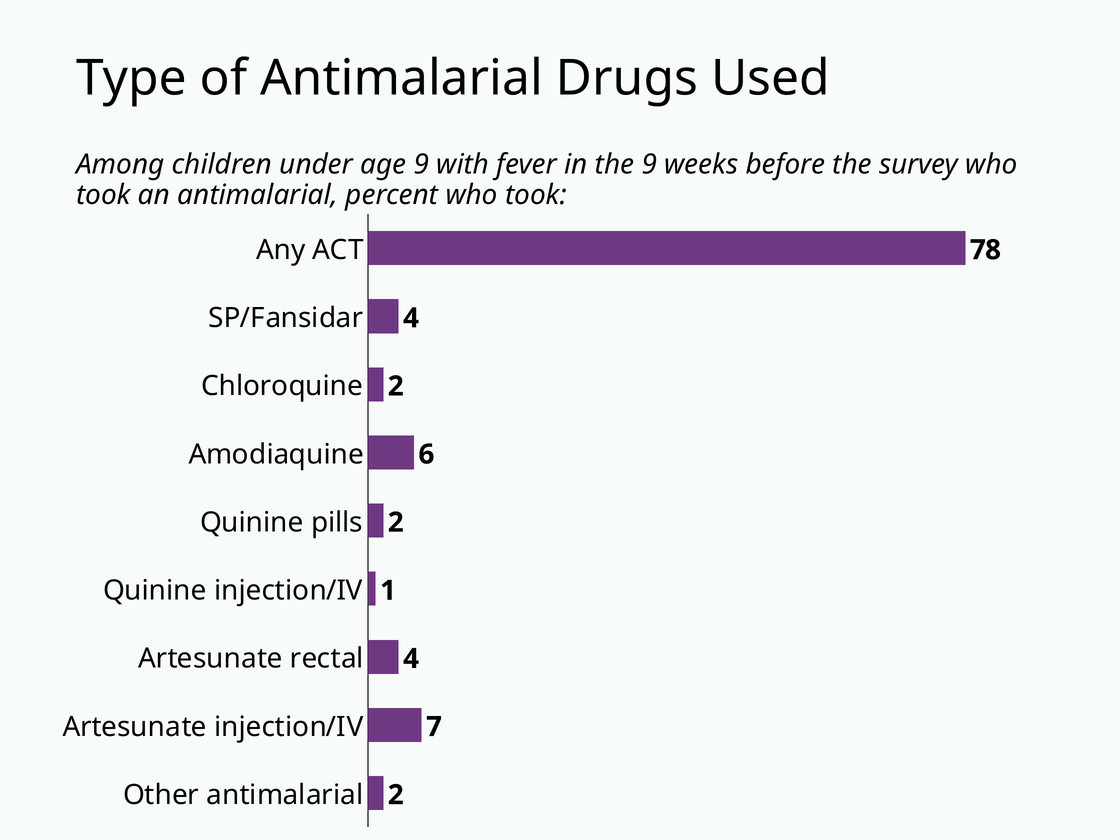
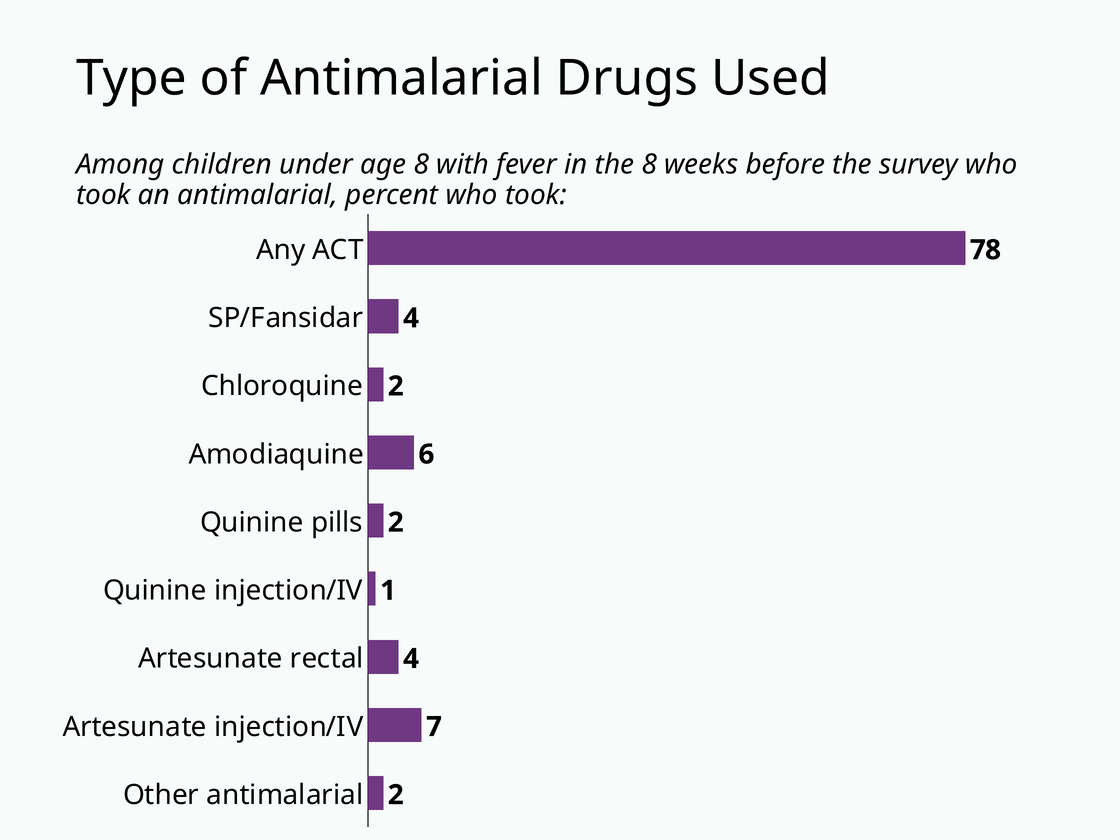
age 9: 9 -> 8
the 9: 9 -> 8
